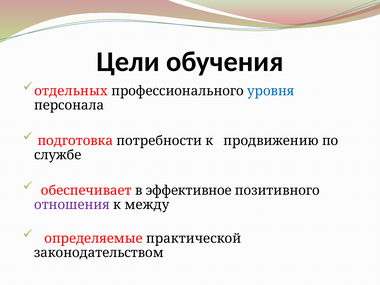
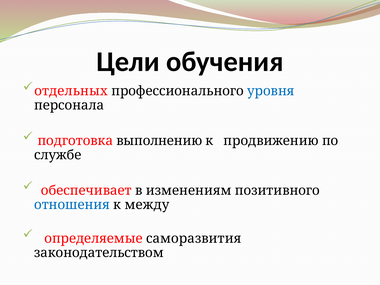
потребности: потребности -> выполнению
эффективное: эффективное -> изменениям
отношения colour: purple -> blue
практической: практической -> саморазвития
